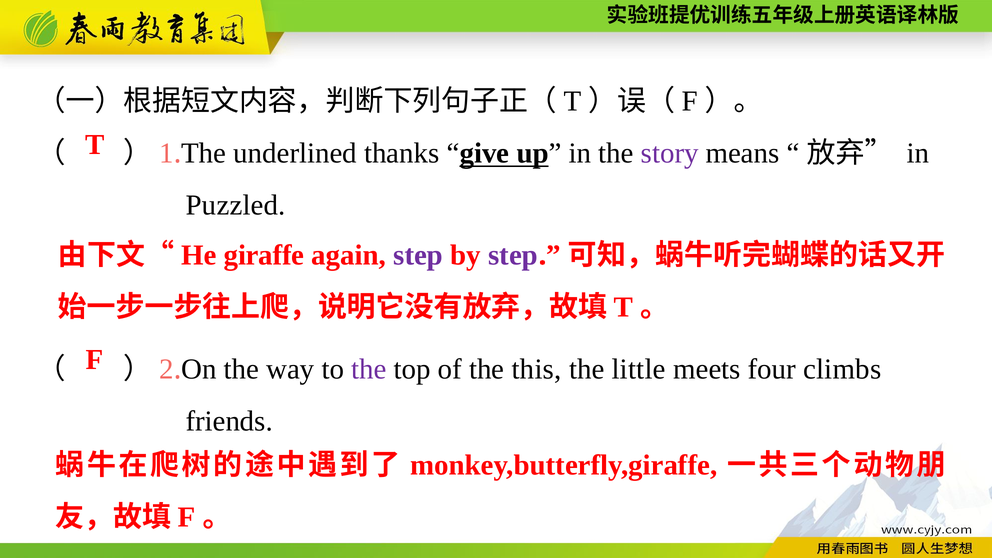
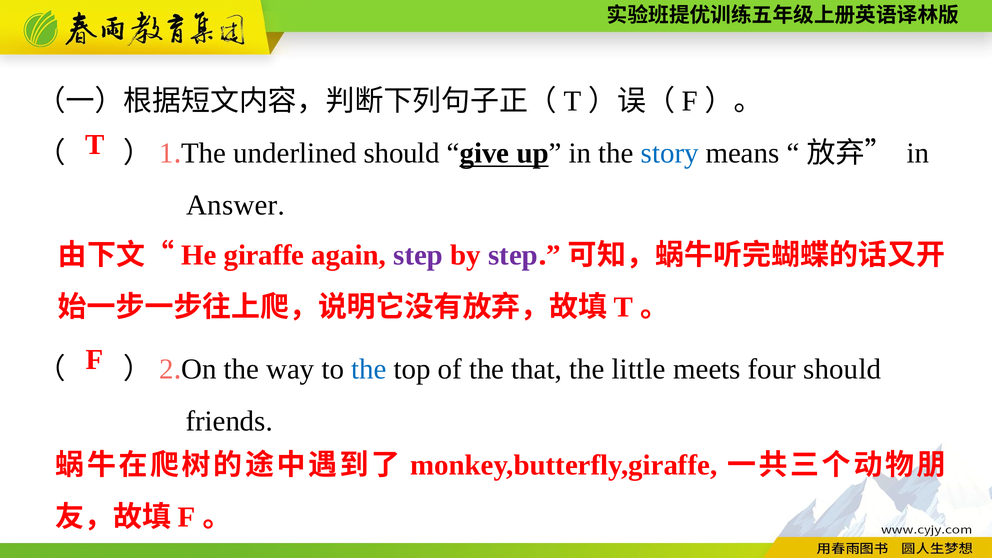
underlined thanks: thanks -> should
story colour: purple -> blue
Puzzled: Puzzled -> Answer
the at (369, 369) colour: purple -> blue
this: this -> that
four climbs: climbs -> should
